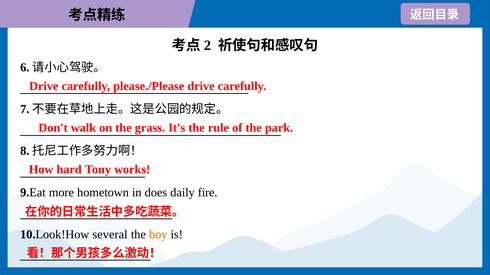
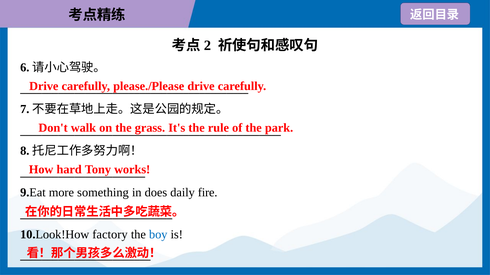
hometown: hometown -> something
several: several -> factory
boy colour: orange -> blue
